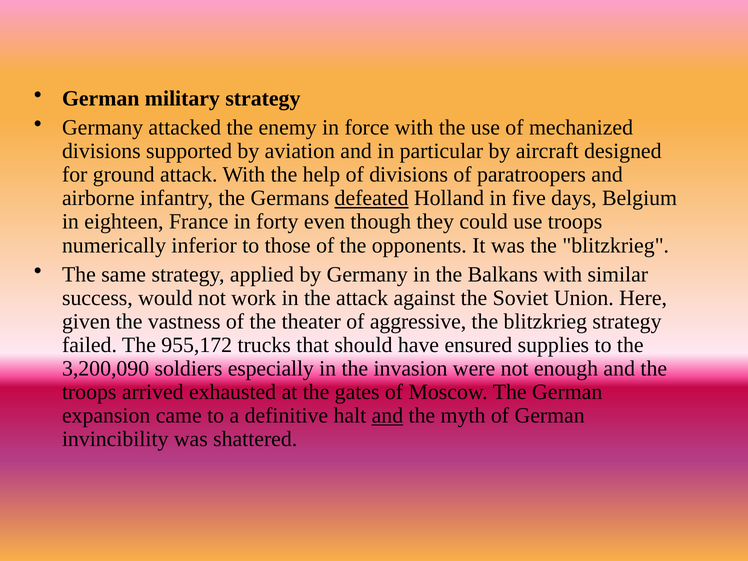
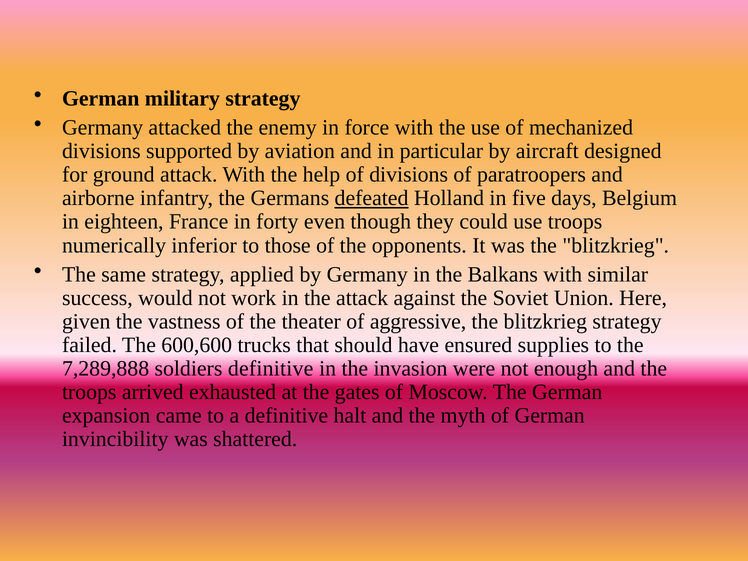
955,172: 955,172 -> 600,600
3,200,090: 3,200,090 -> 7,289,888
soldiers especially: especially -> definitive
and at (387, 416) underline: present -> none
